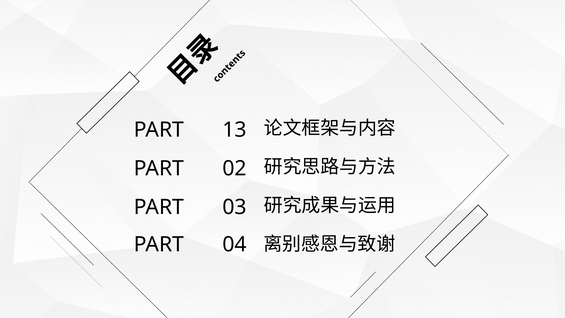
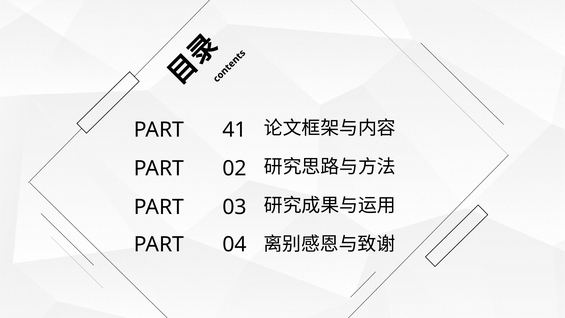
13: 13 -> 41
